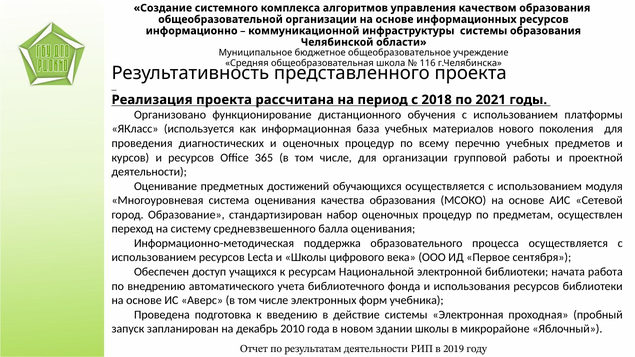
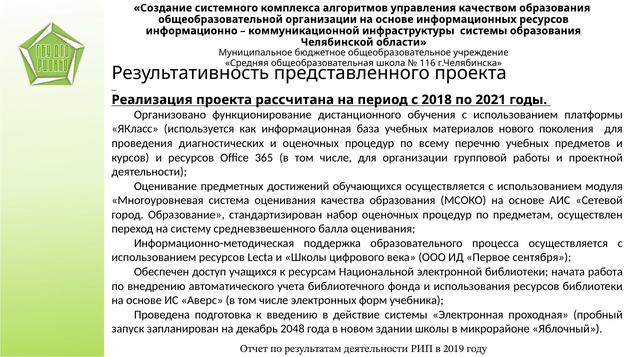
2010: 2010 -> 2048
